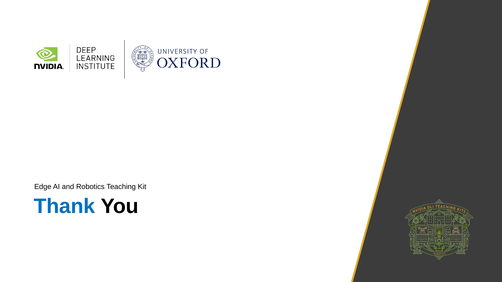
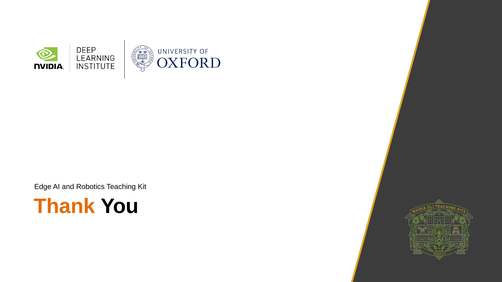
Thank colour: blue -> orange
